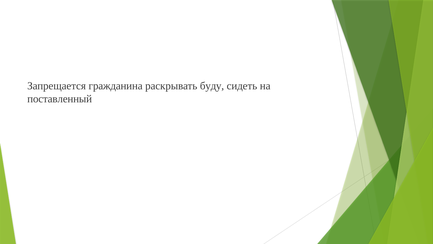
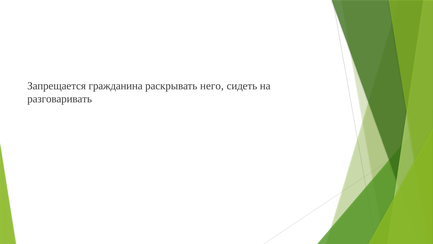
буду: буду -> него
поставленный: поставленный -> разговаривать
